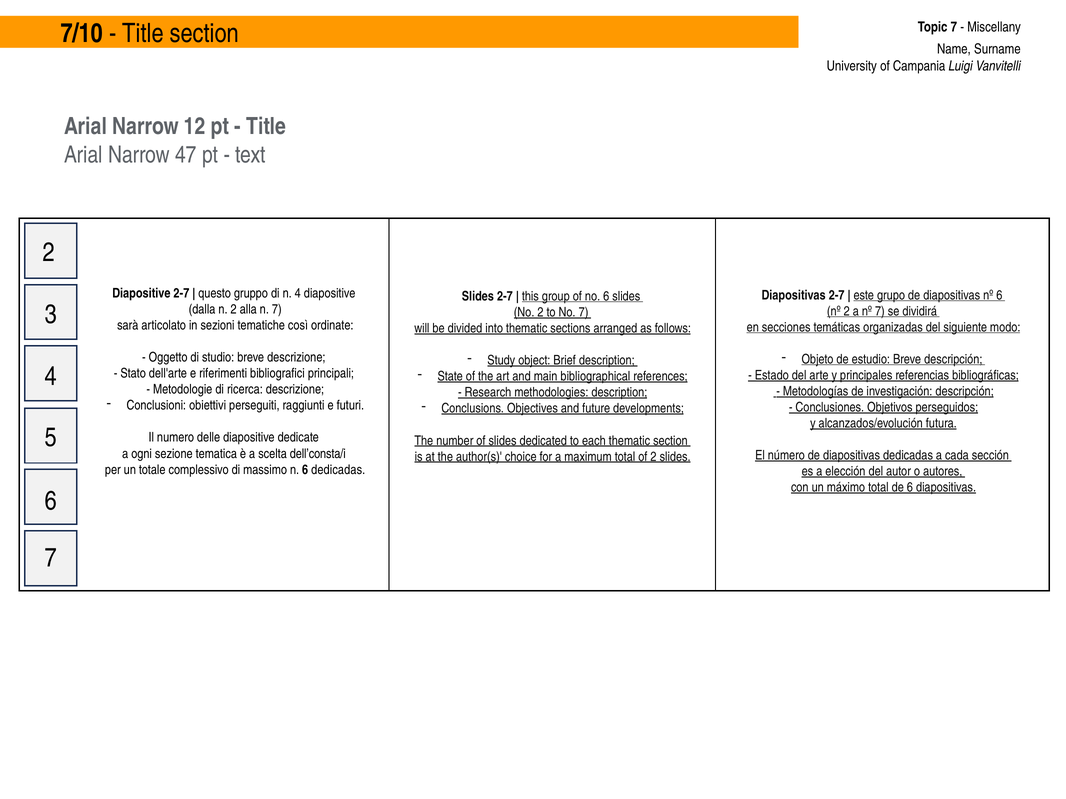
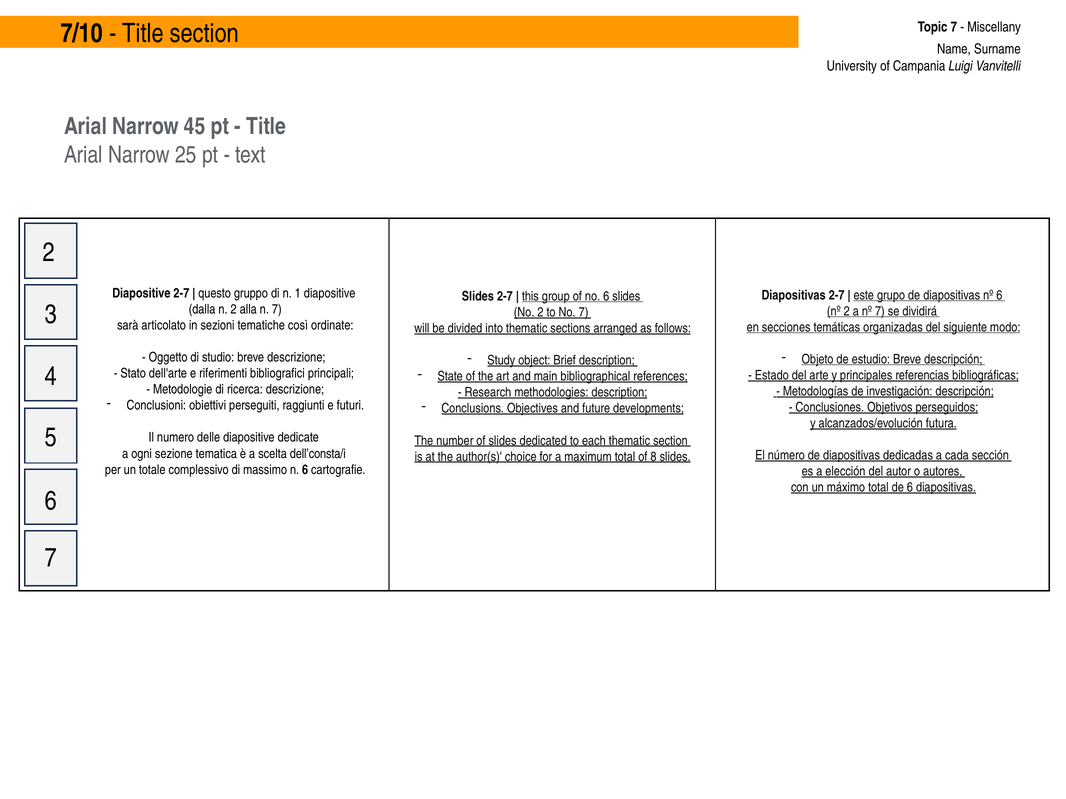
12: 12 -> 45
47: 47 -> 25
n 4: 4 -> 1
of 2: 2 -> 8
6 dedicadas: dedicadas -> cartografie
